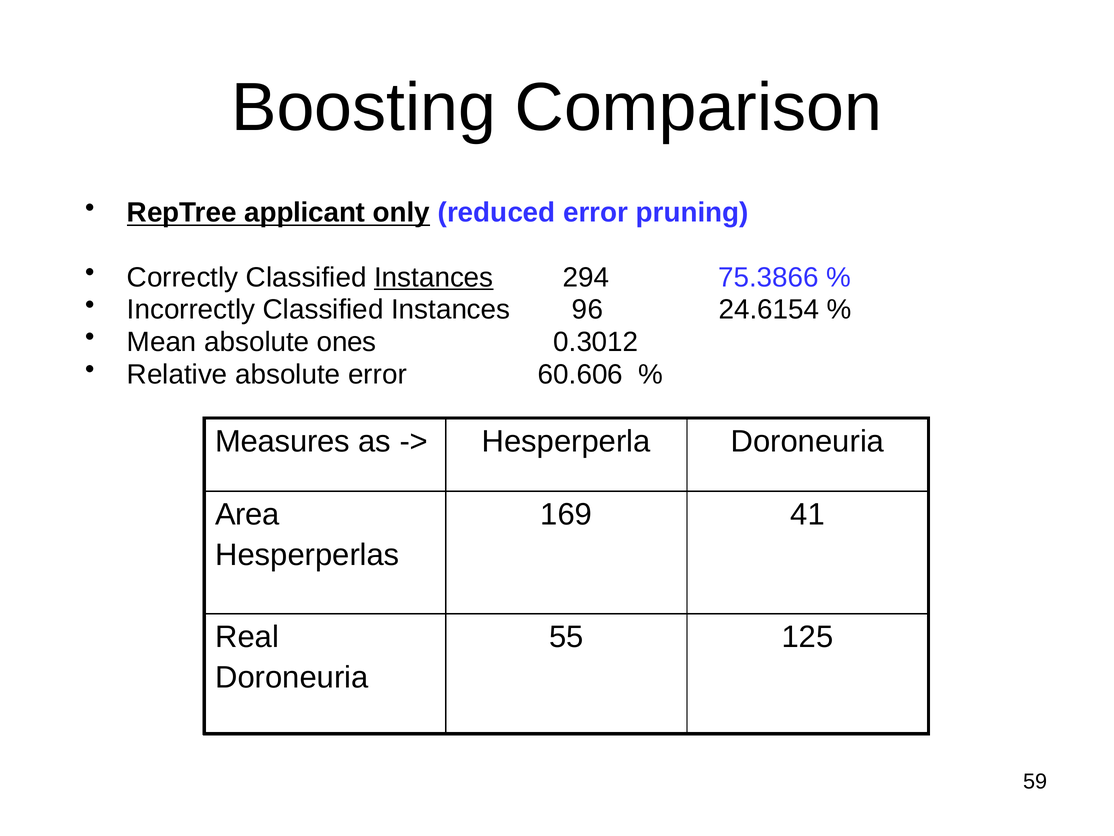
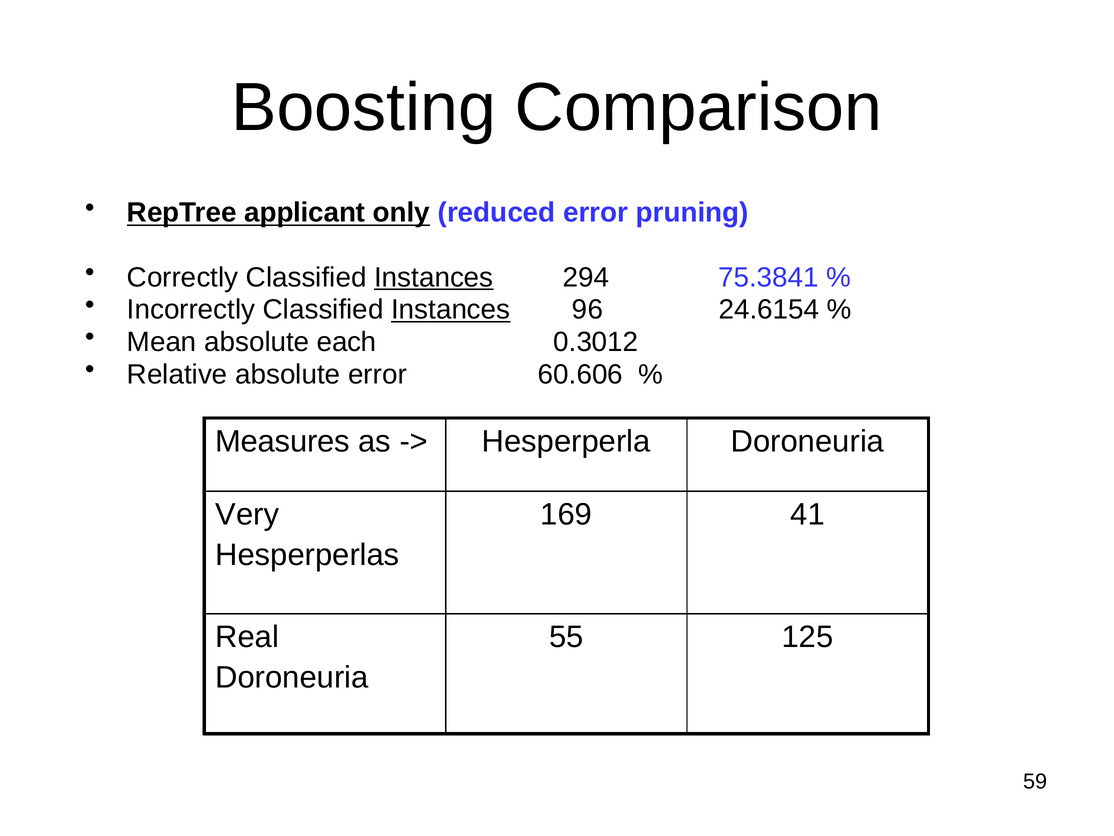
75.3866: 75.3866 -> 75.3841
Instances at (451, 310) underline: none -> present
ones: ones -> each
Area: Area -> Very
